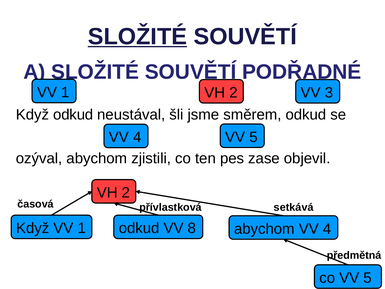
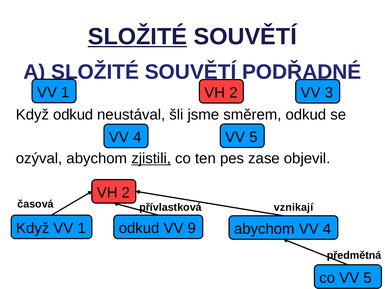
zjistili underline: none -> present
setkává: setkává -> vznikají
8: 8 -> 9
